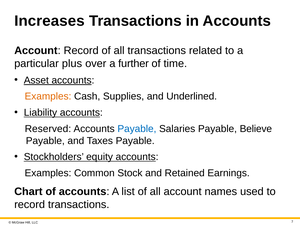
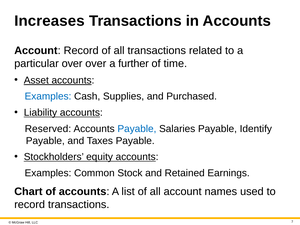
particular plus: plus -> over
Examples at (48, 96) colour: orange -> blue
Underlined: Underlined -> Purchased
Believe: Believe -> Identify
